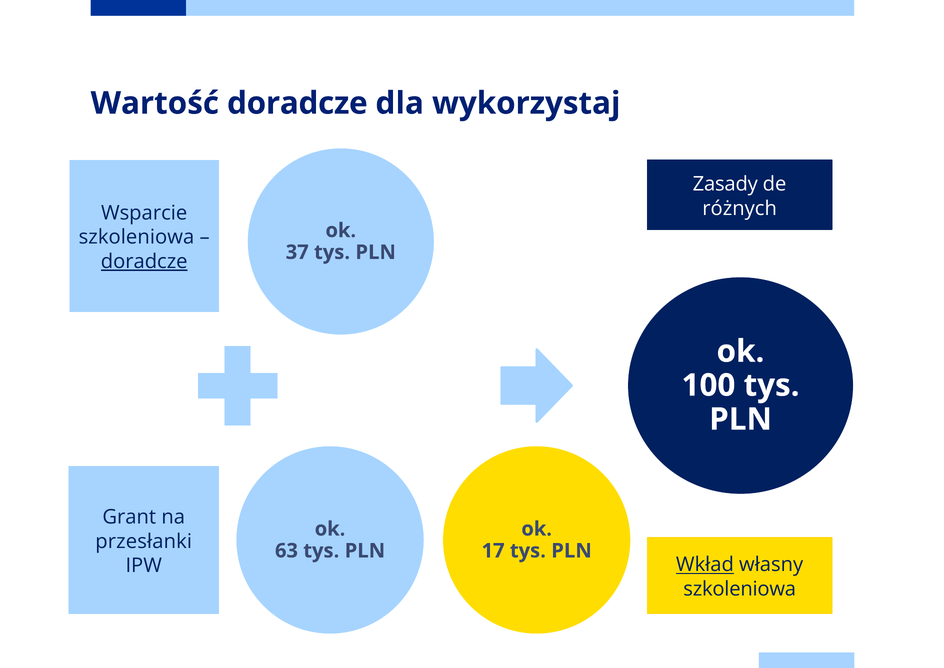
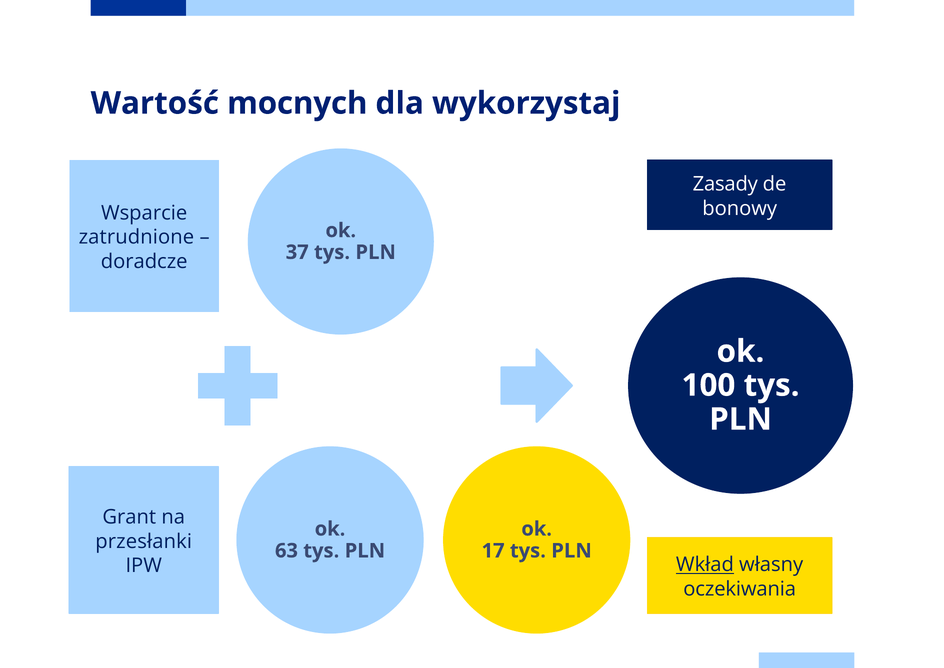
Wartość doradcze: doradcze -> mocnych
różnych: różnych -> bonowy
szkoleniowa at (136, 237): szkoleniowa -> zatrudnione
doradcze at (144, 261) underline: present -> none
szkoleniowa at (740, 589): szkoleniowa -> oczekiwania
